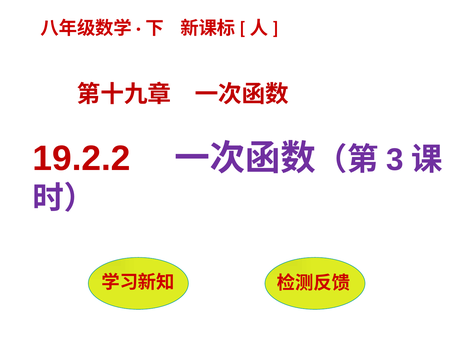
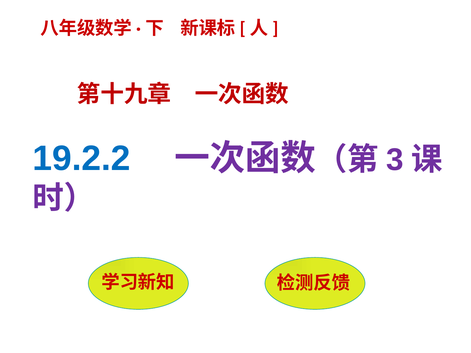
19.2.2 colour: red -> blue
